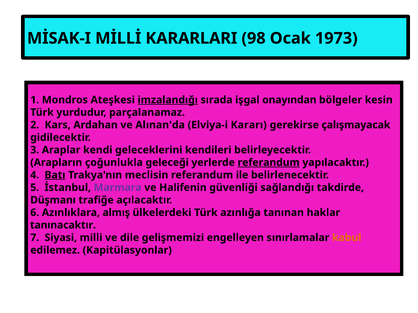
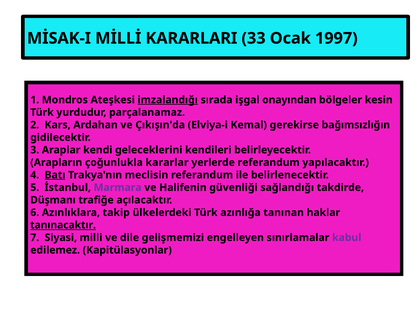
98: 98 -> 33
1973: 1973 -> 1997
Alınan'da: Alınan'da -> Çıkışın'da
Kararı: Kararı -> Kemal
çalışmayacak: çalışmayacak -> bağımsızlığın
geleceği: geleceği -> kararlar
referandum at (269, 163) underline: present -> none
almış: almış -> takip
tanınacaktır underline: none -> present
kabul colour: orange -> purple
